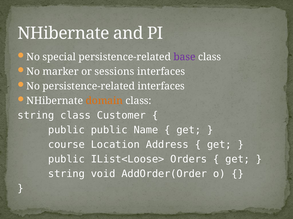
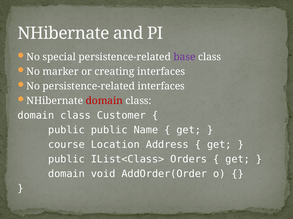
sessions: sessions -> creating
domain at (104, 101) colour: orange -> red
string at (36, 116): string -> domain
IList<Loose>: IList<Loose> -> IList<Class>
string at (66, 174): string -> domain
